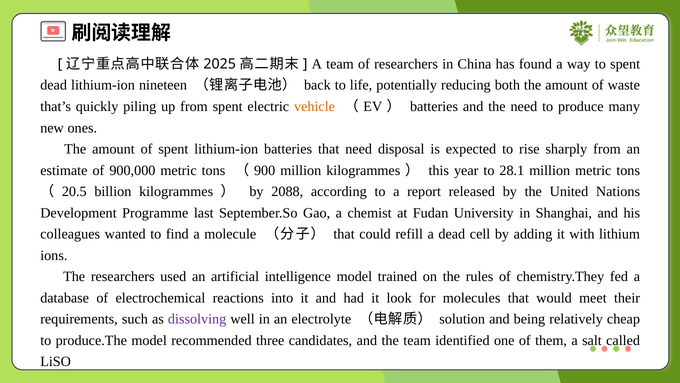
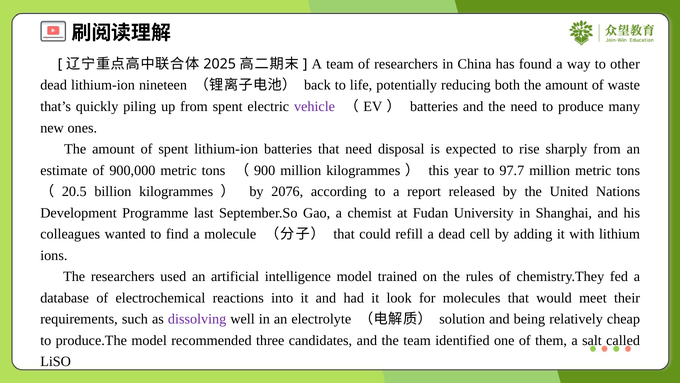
to spent: spent -> other
vehicle colour: orange -> purple
28.1: 28.1 -> 97.7
2088: 2088 -> 2076
